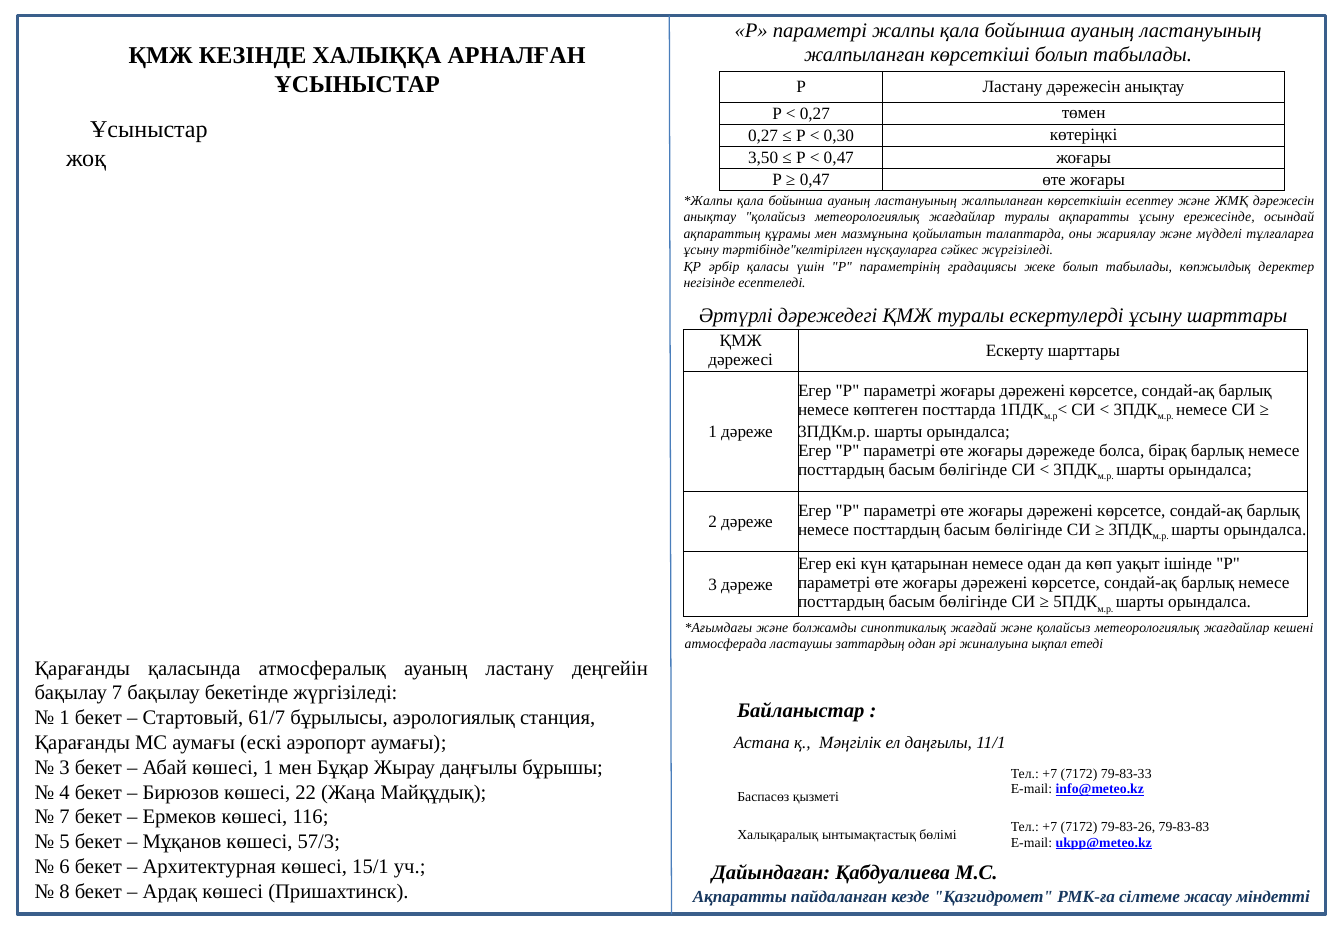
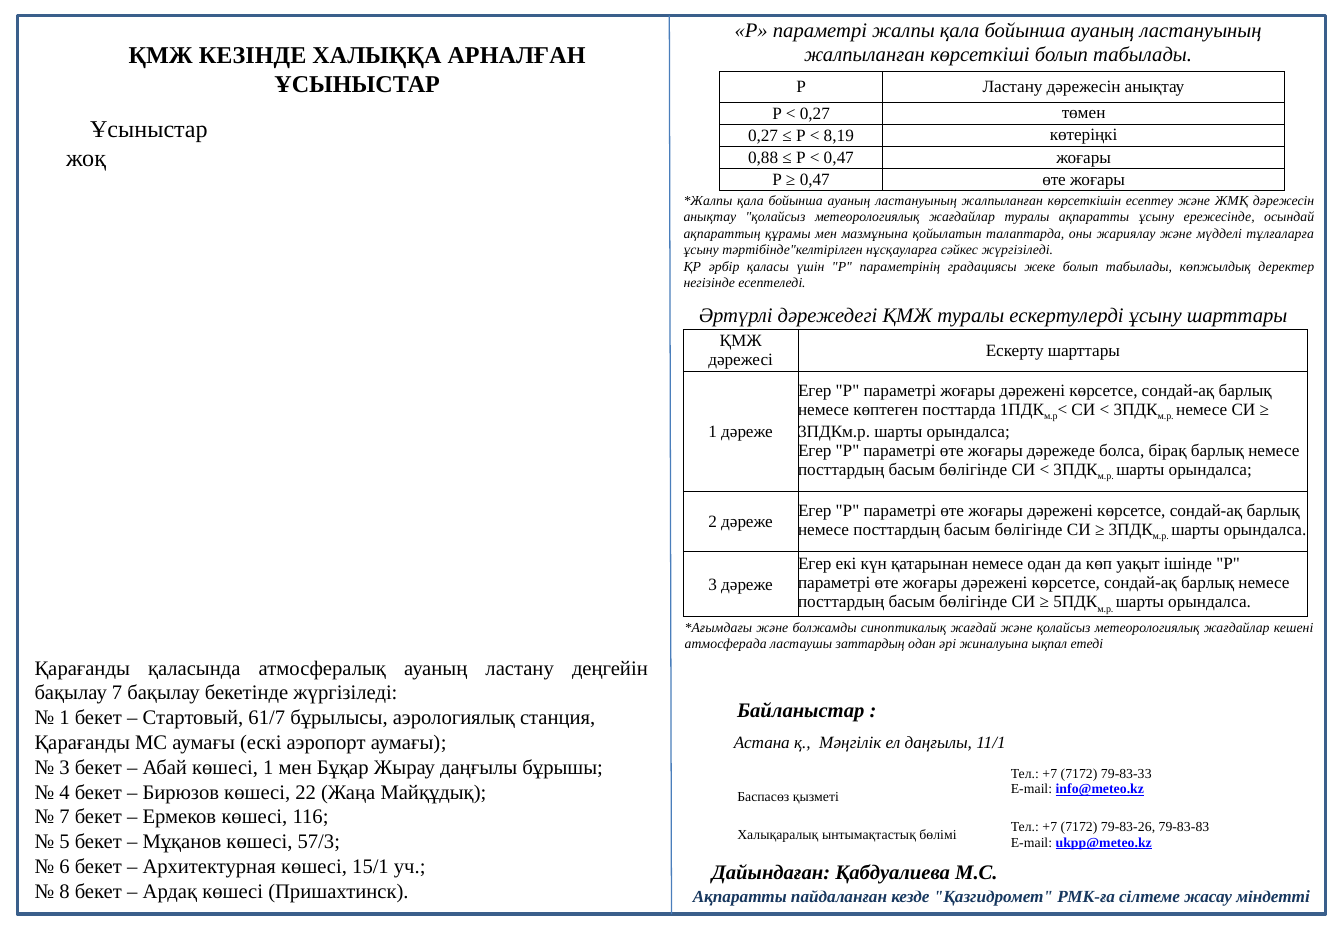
0,30: 0,30 -> 8,19
3,50: 3,50 -> 0,88
